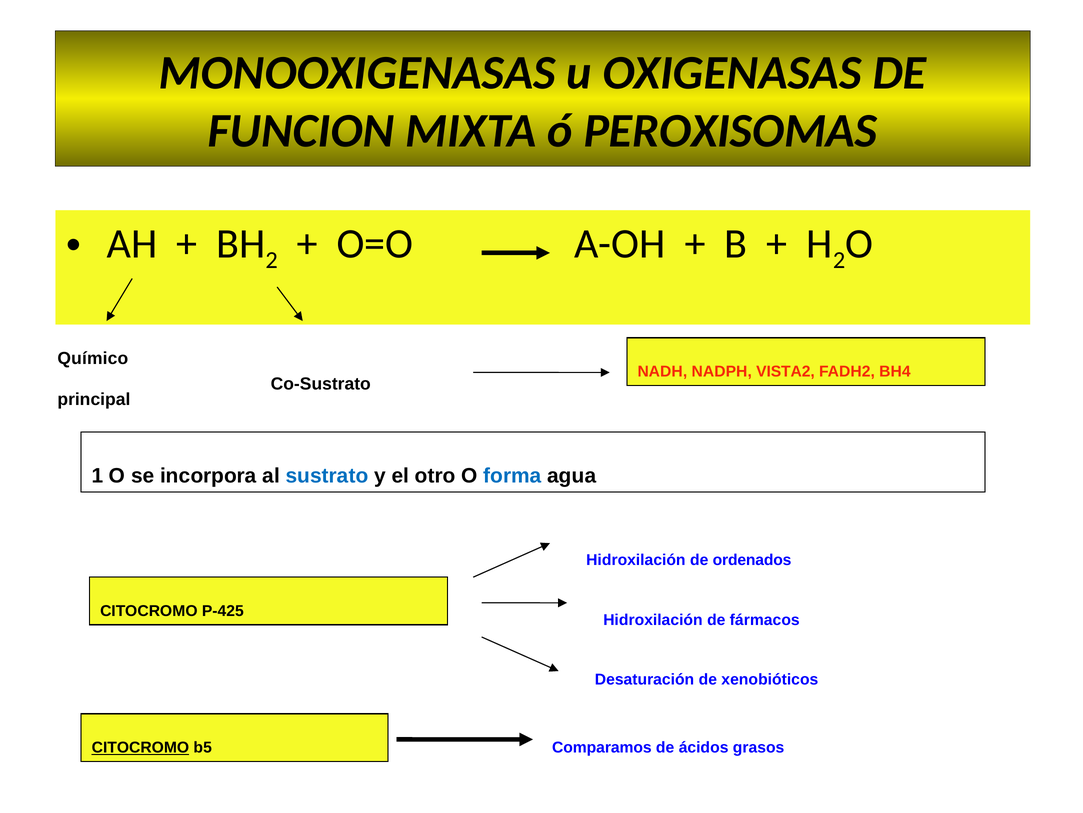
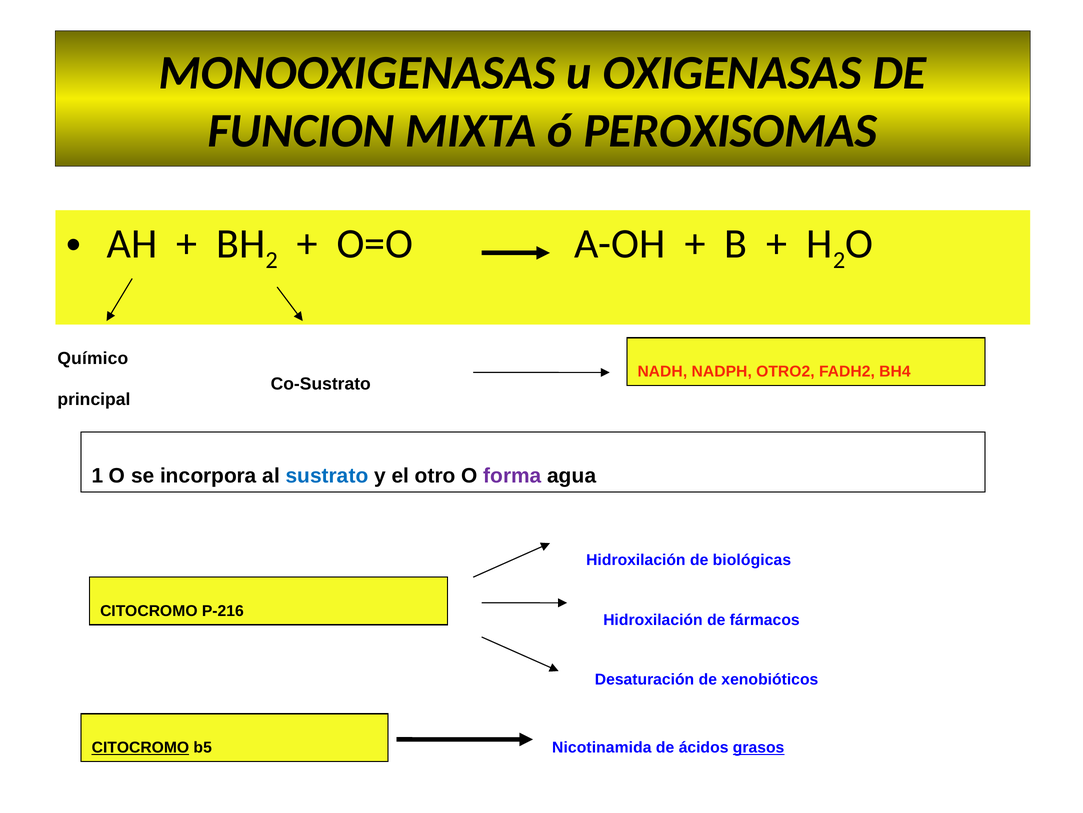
VISTA2: VISTA2 -> OTRO2
forma colour: blue -> purple
ordenados: ordenados -> biológicas
P-425: P-425 -> P-216
Comparamos: Comparamos -> Nicotinamida
grasos underline: none -> present
